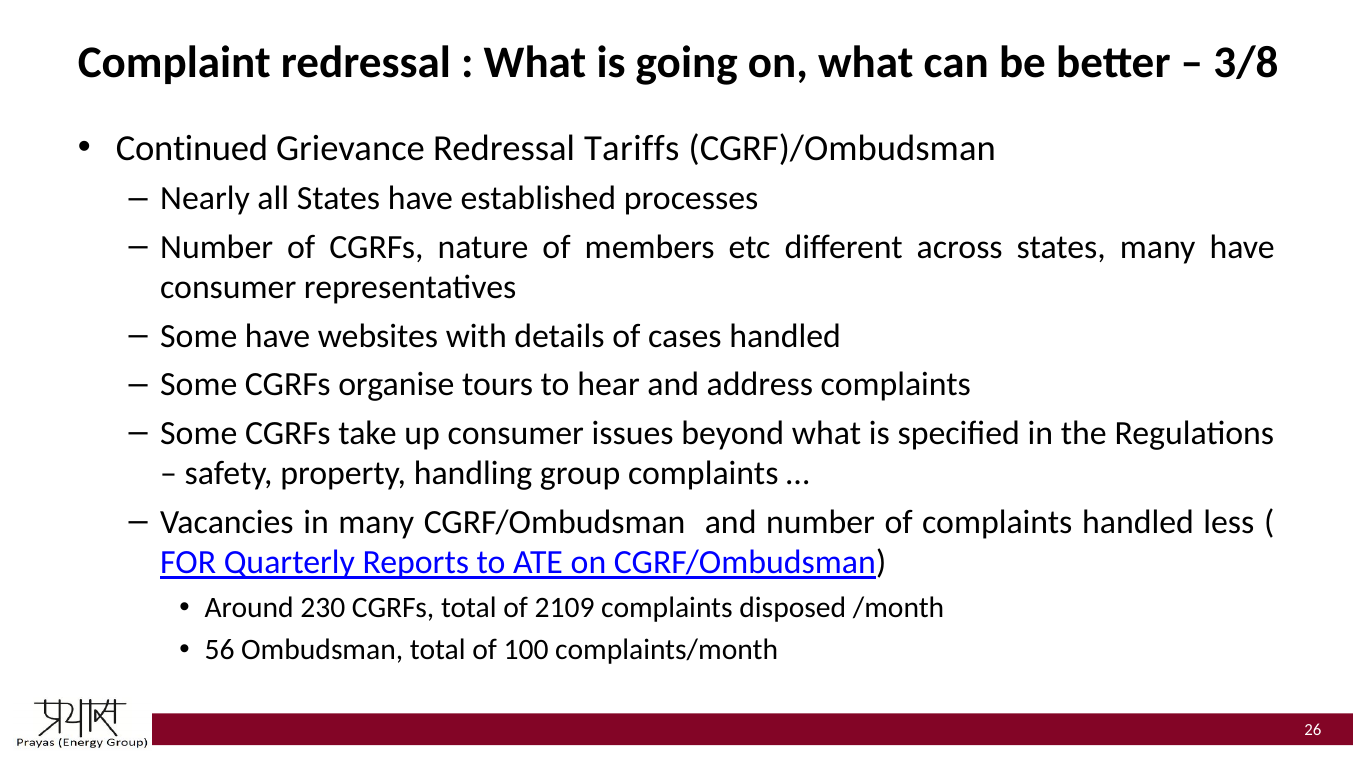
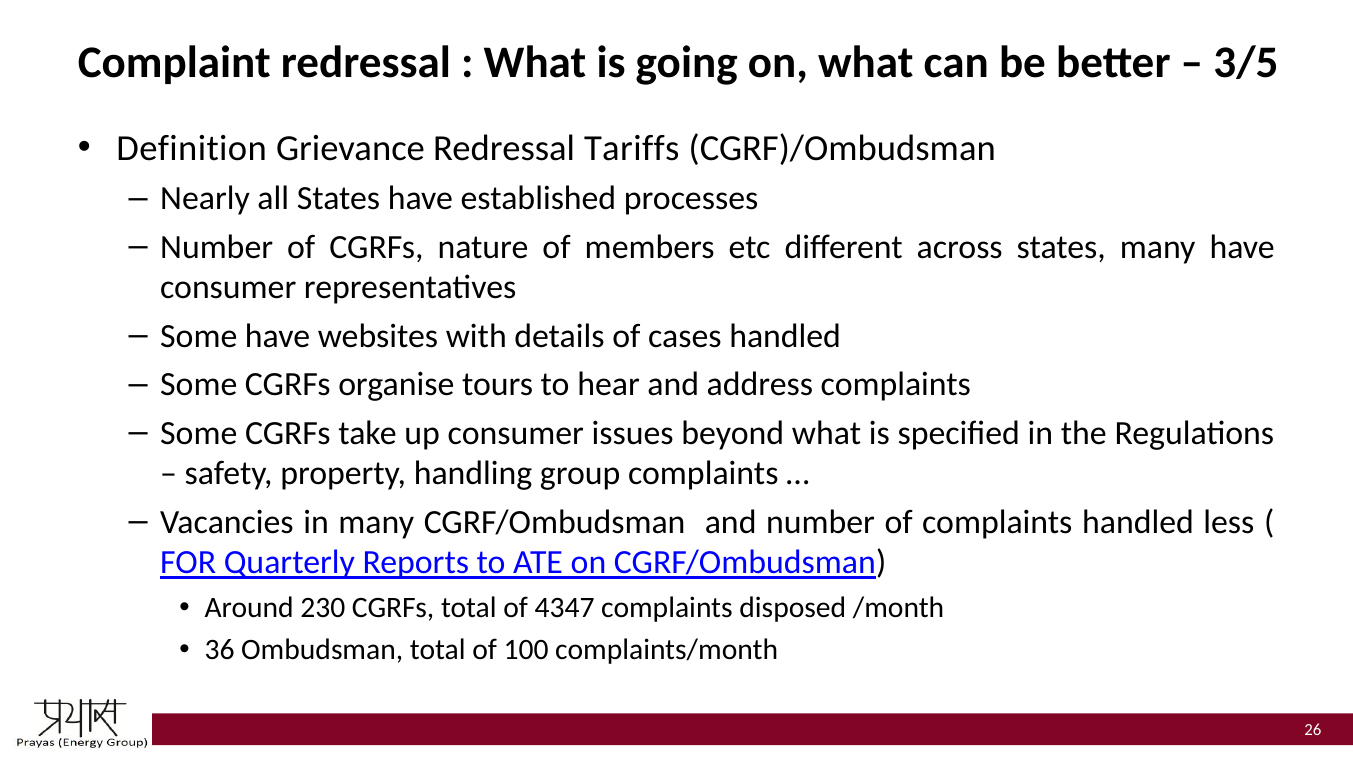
3/8: 3/8 -> 3/5
Continued: Continued -> Definition
2109: 2109 -> 4347
56: 56 -> 36
